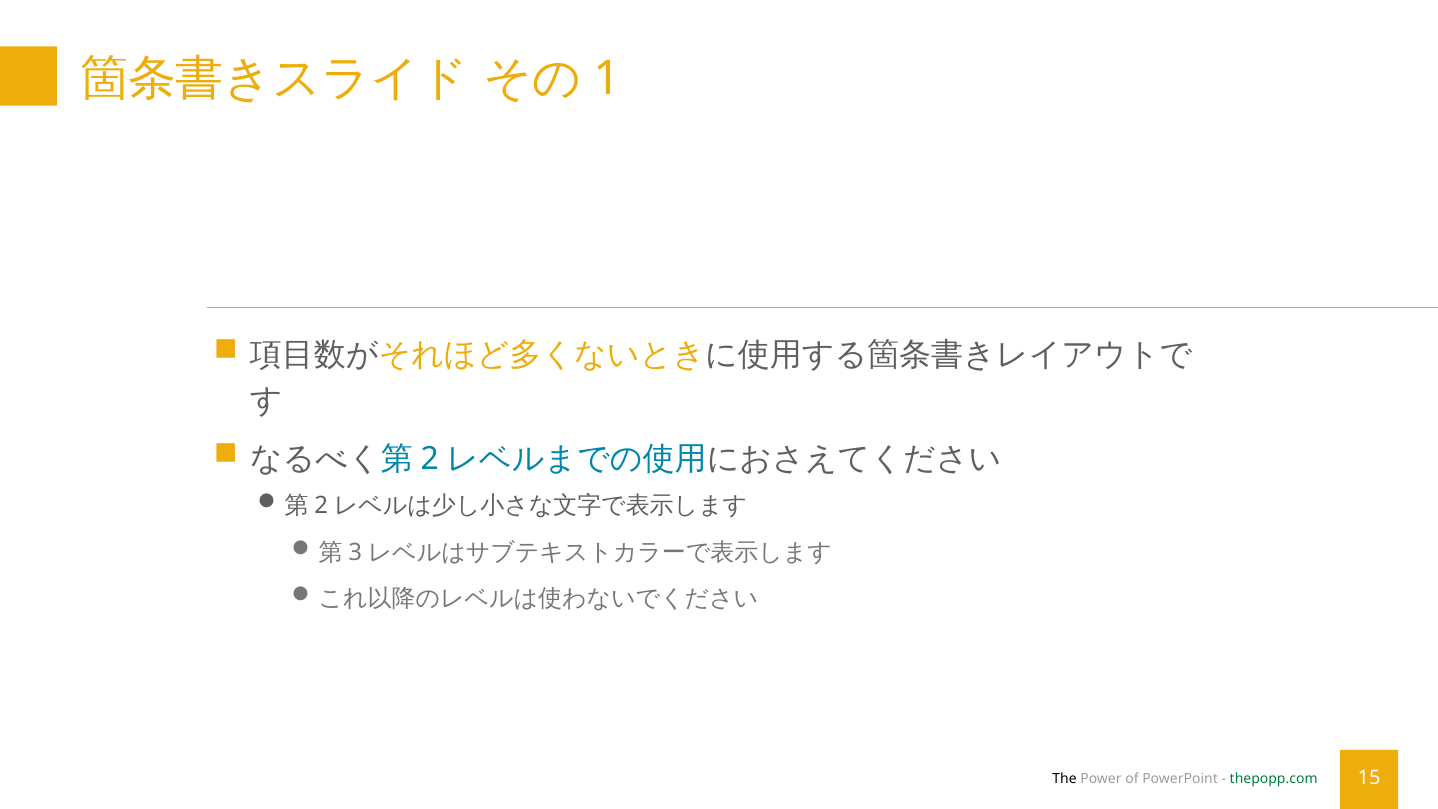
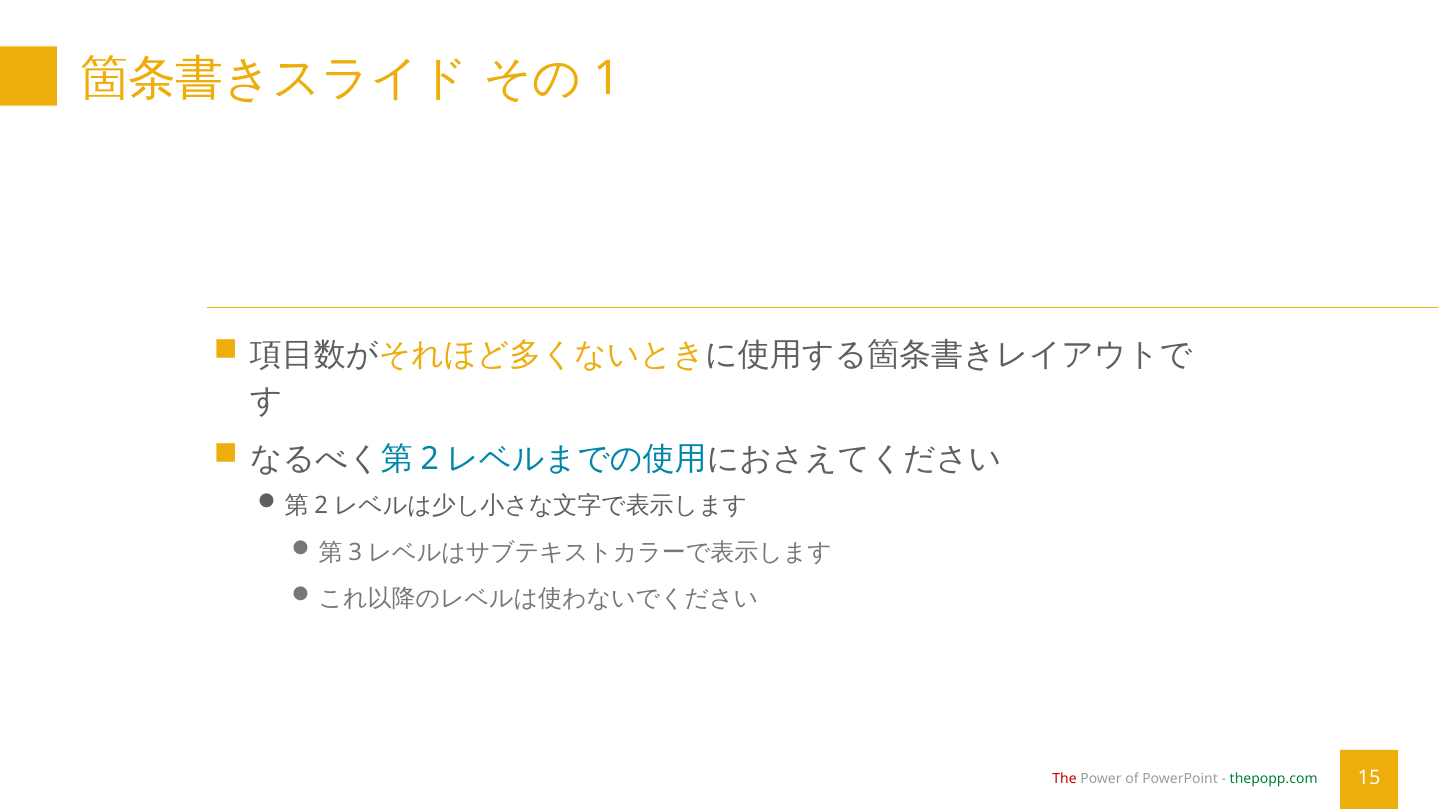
The colour: black -> red
